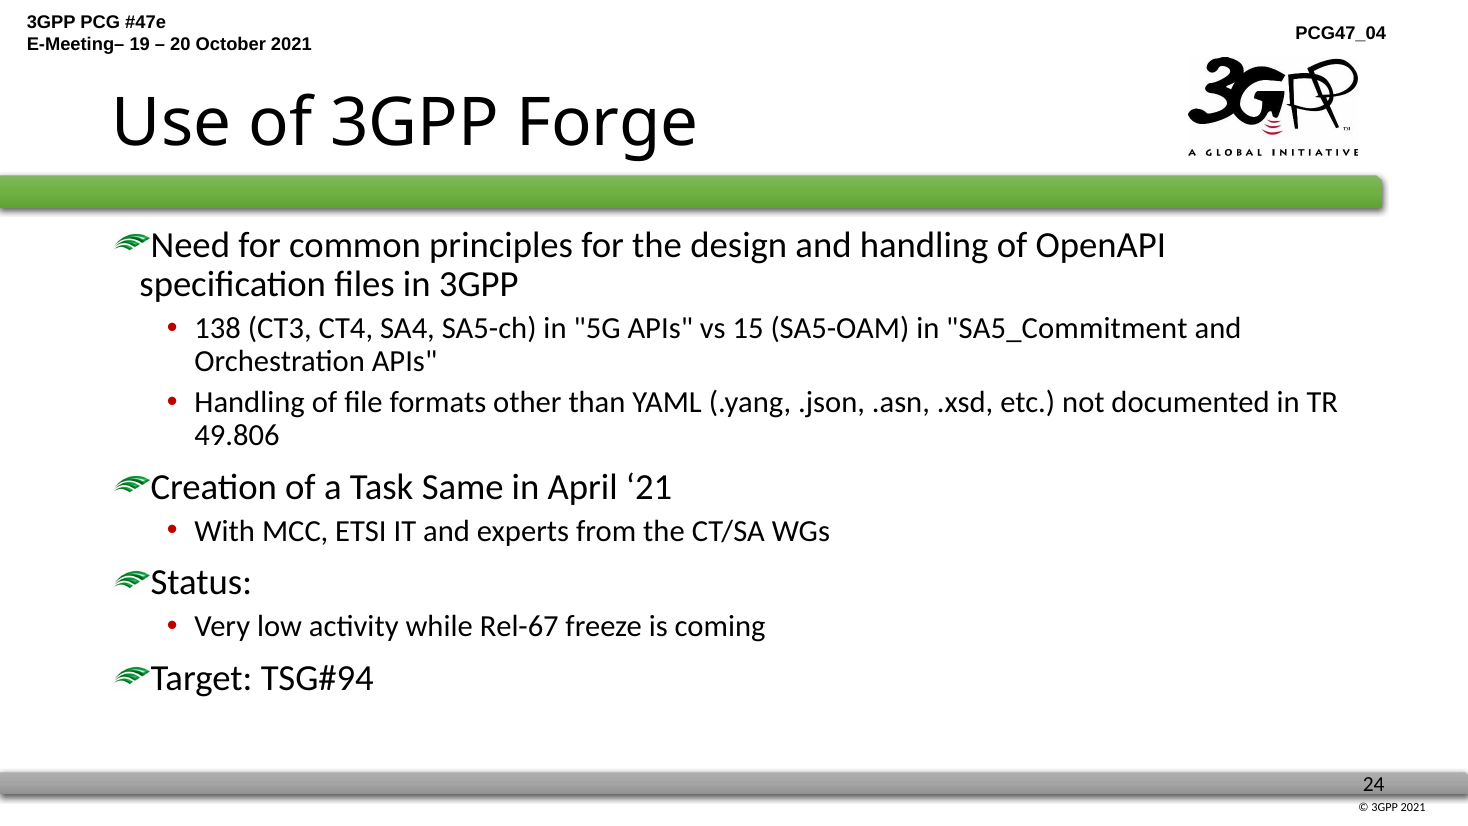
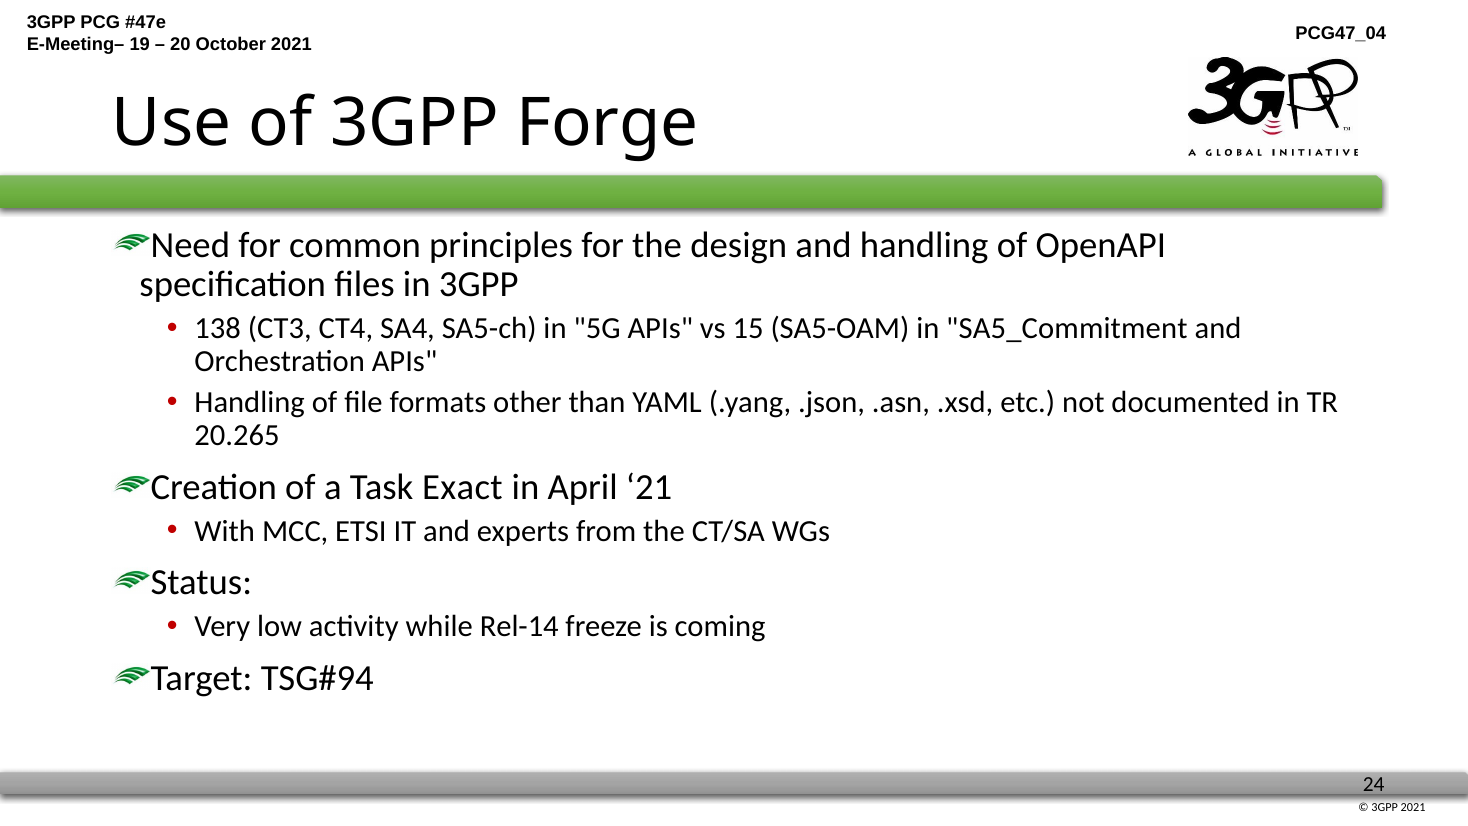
49.806: 49.806 -> 20.265
Same: Same -> Exact
Rel-67: Rel-67 -> Rel-14
